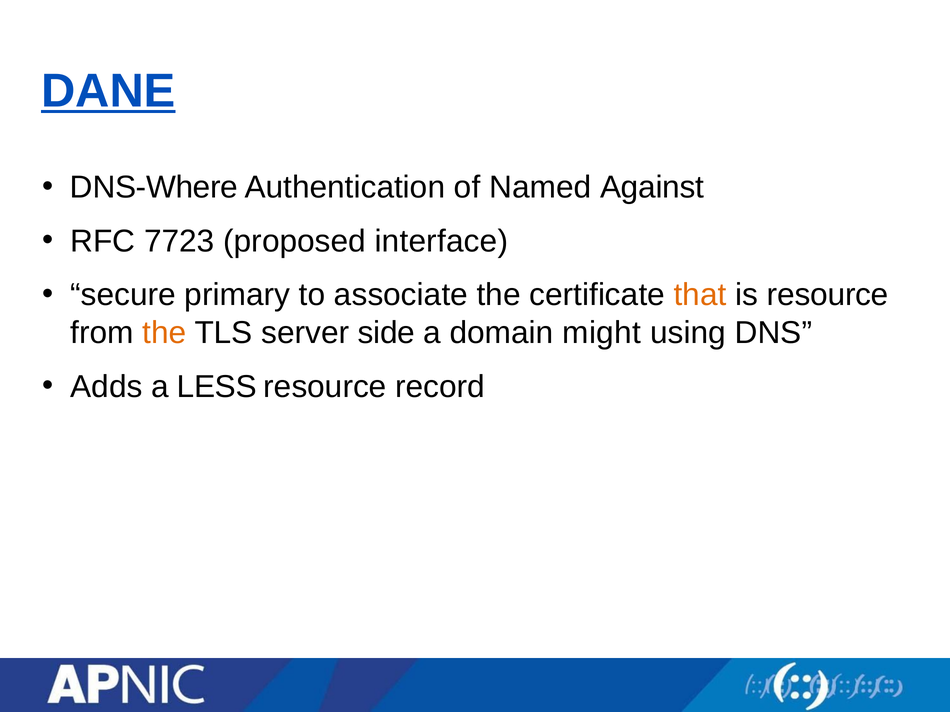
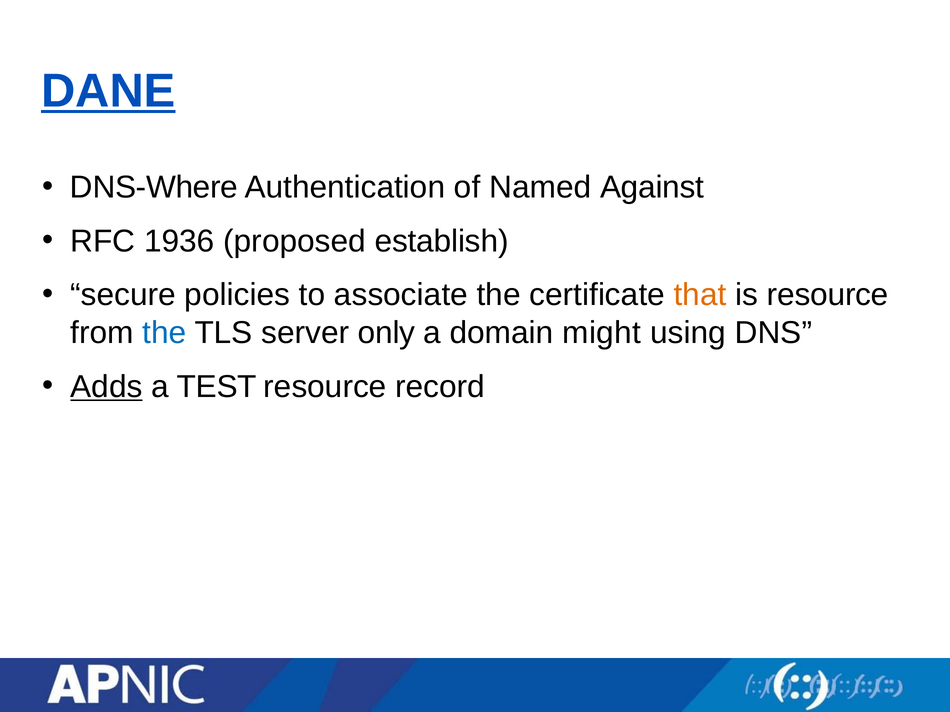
7723: 7723 -> 1936
interface: interface -> establish
primary: primary -> policies
the at (164, 333) colour: orange -> blue
side: side -> only
Adds underline: none -> present
LESS: LESS -> TEST
